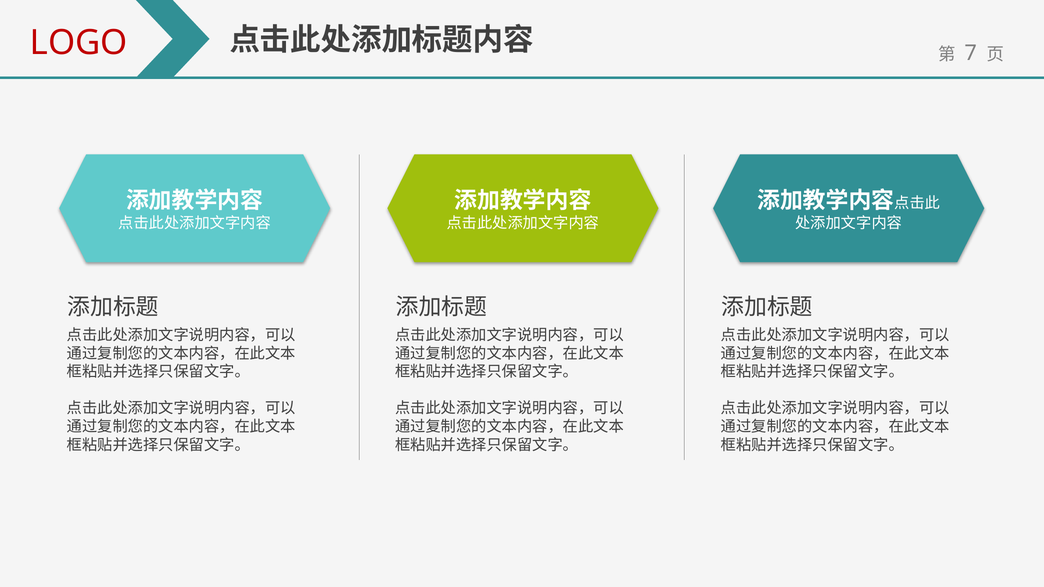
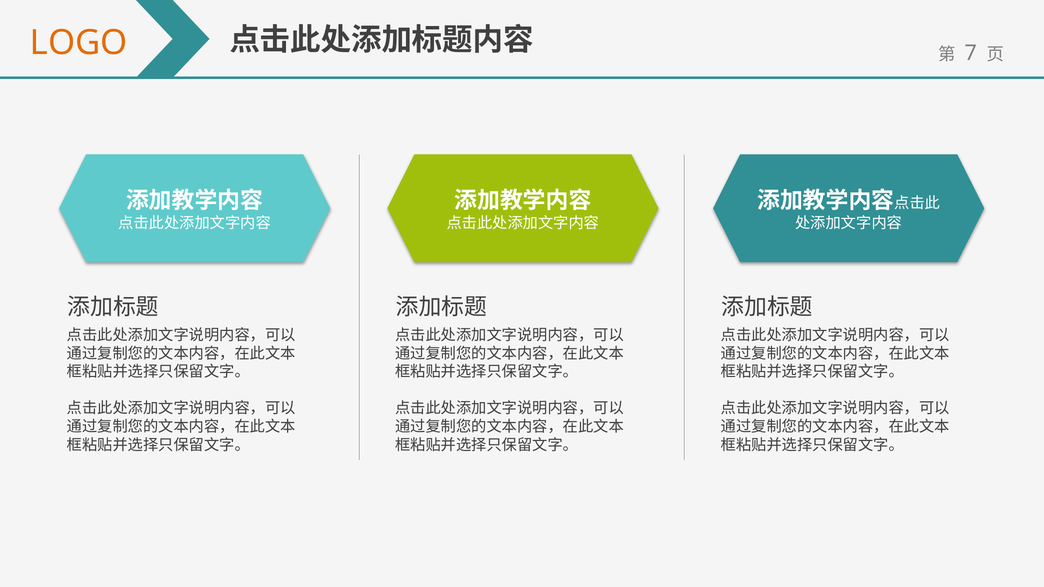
LOGO colour: red -> orange
